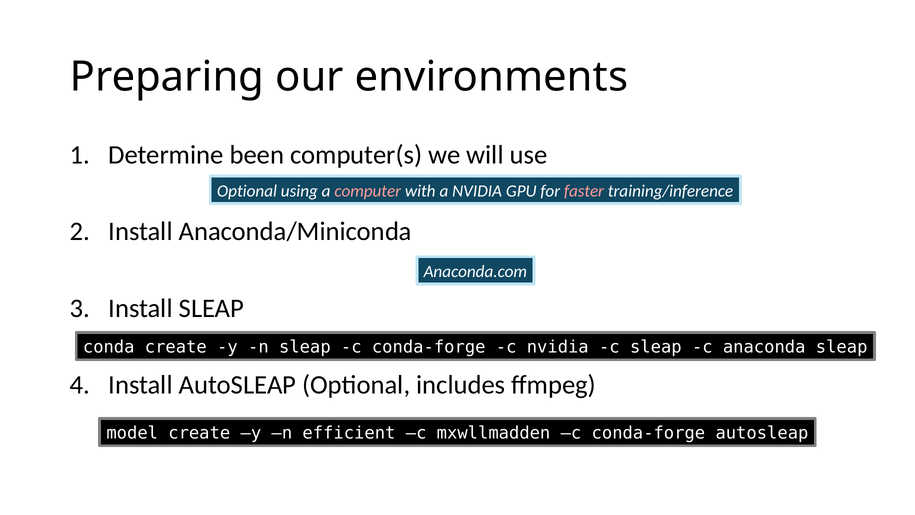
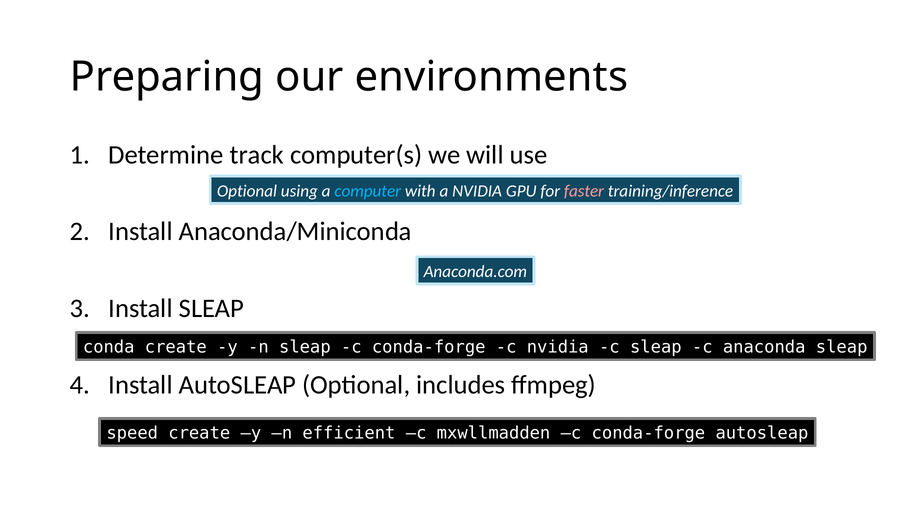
been: been -> track
computer colour: pink -> light blue
model: model -> speed
